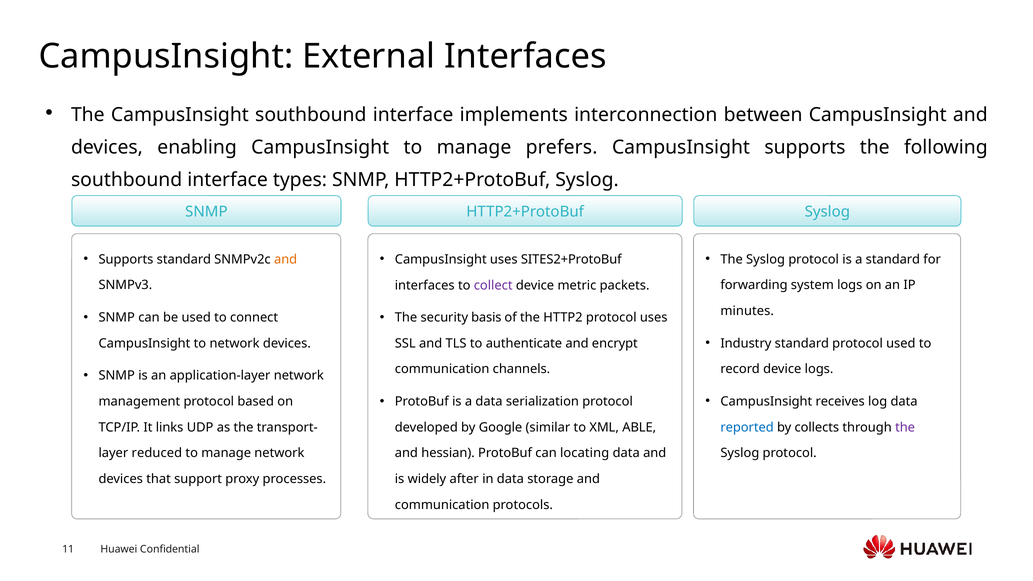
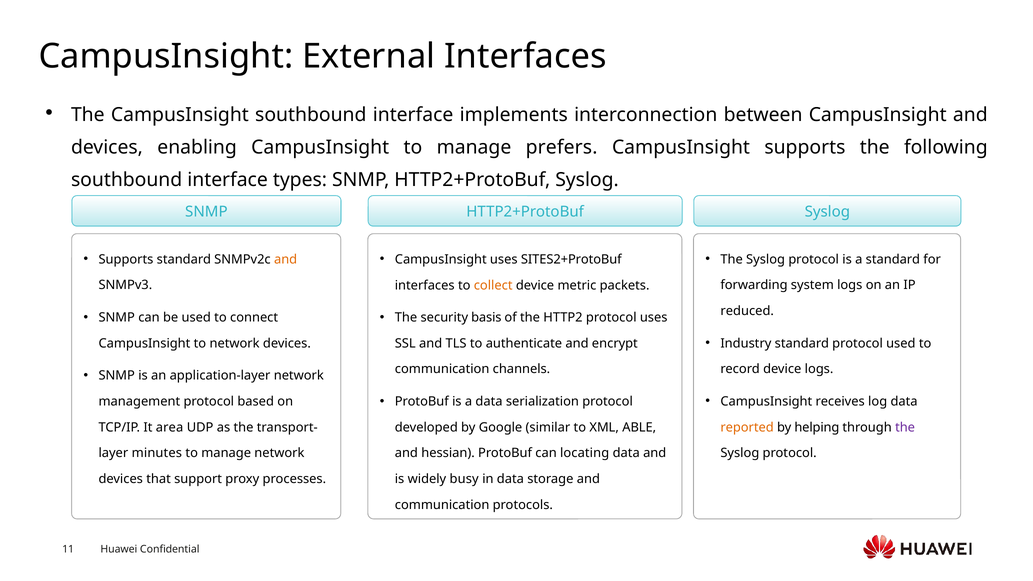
collect colour: purple -> orange
minutes: minutes -> reduced
links: links -> area
reported colour: blue -> orange
collects: collects -> helping
reduced: reduced -> minutes
after: after -> busy
